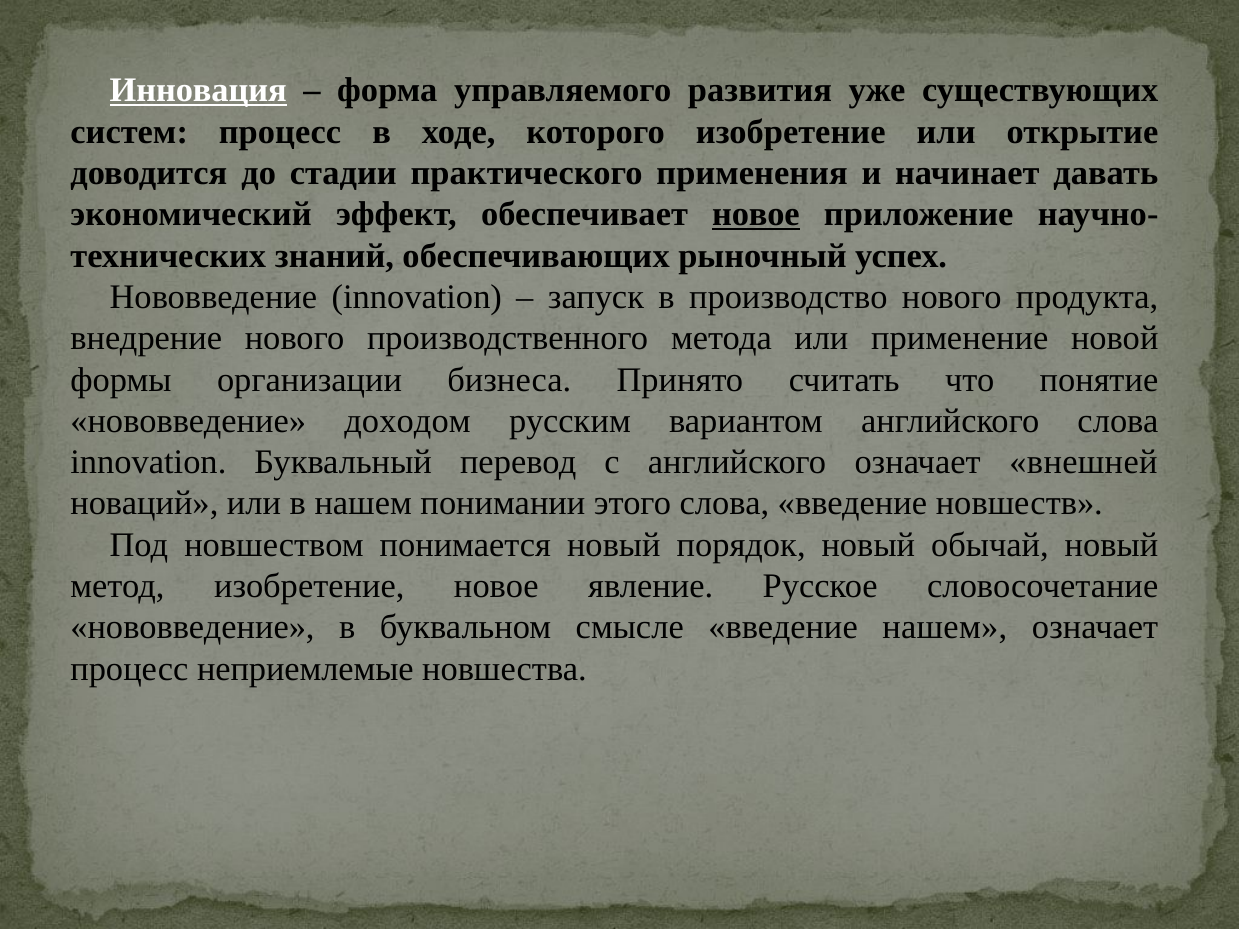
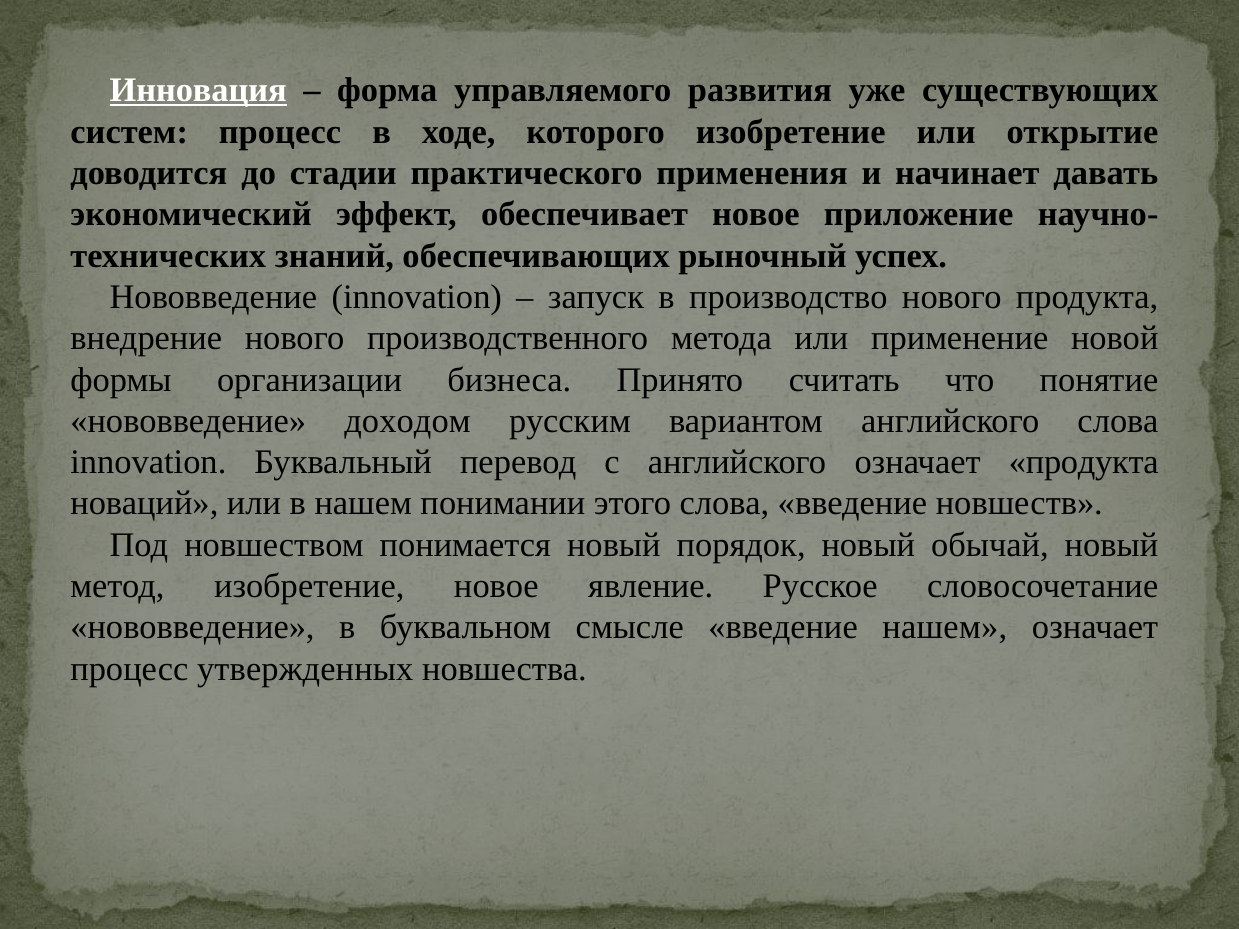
новое at (756, 214) underline: present -> none
означает внешней: внешней -> продукта
неприемлемые: неприемлемые -> утвержденных
